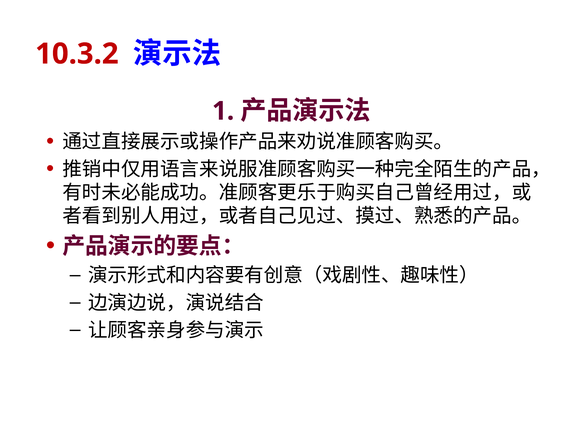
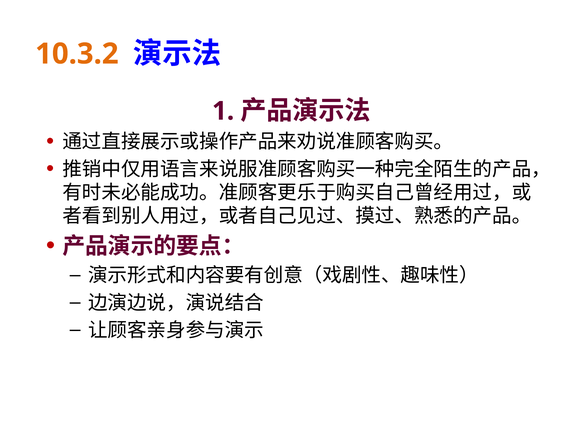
10.3.2 colour: red -> orange
